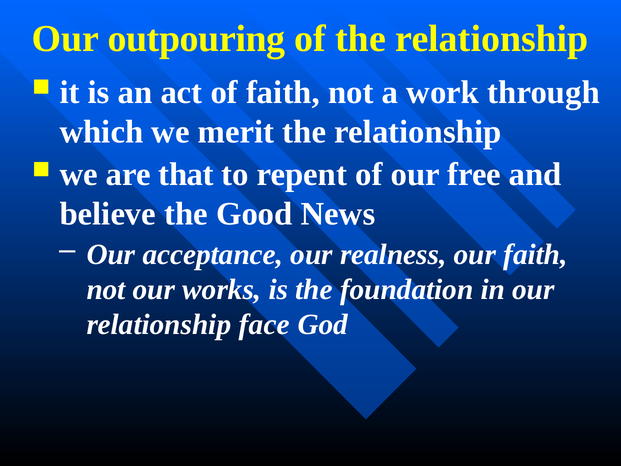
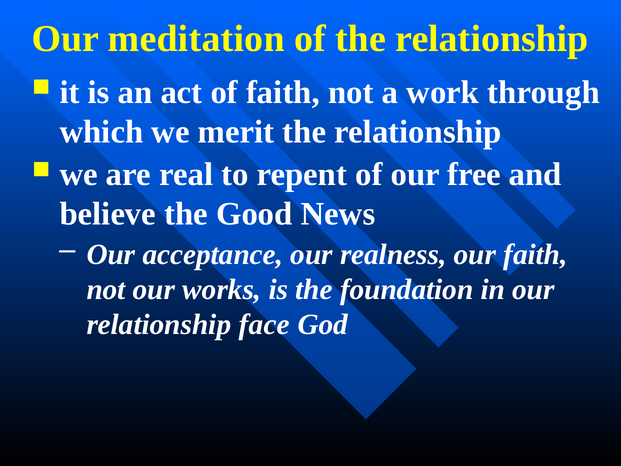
outpouring: outpouring -> meditation
that: that -> real
